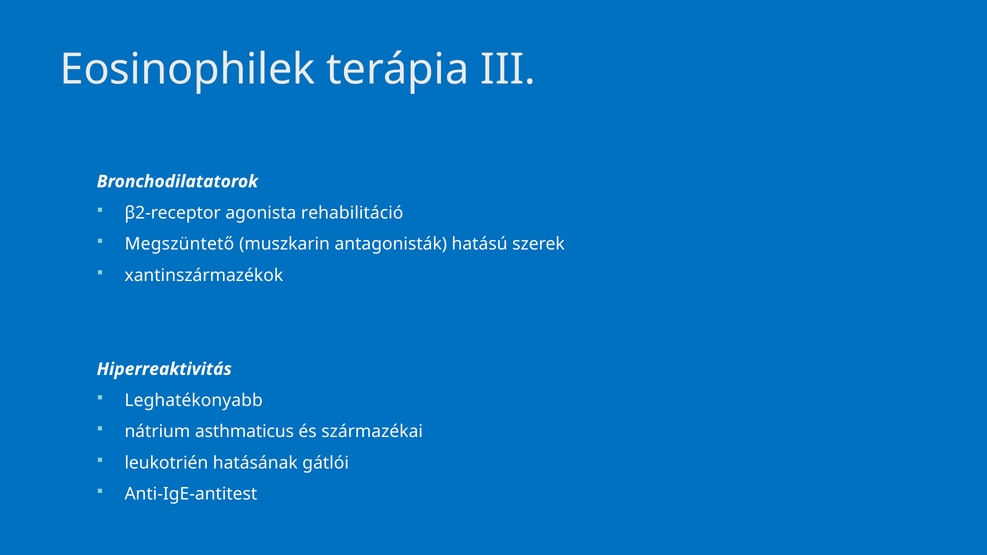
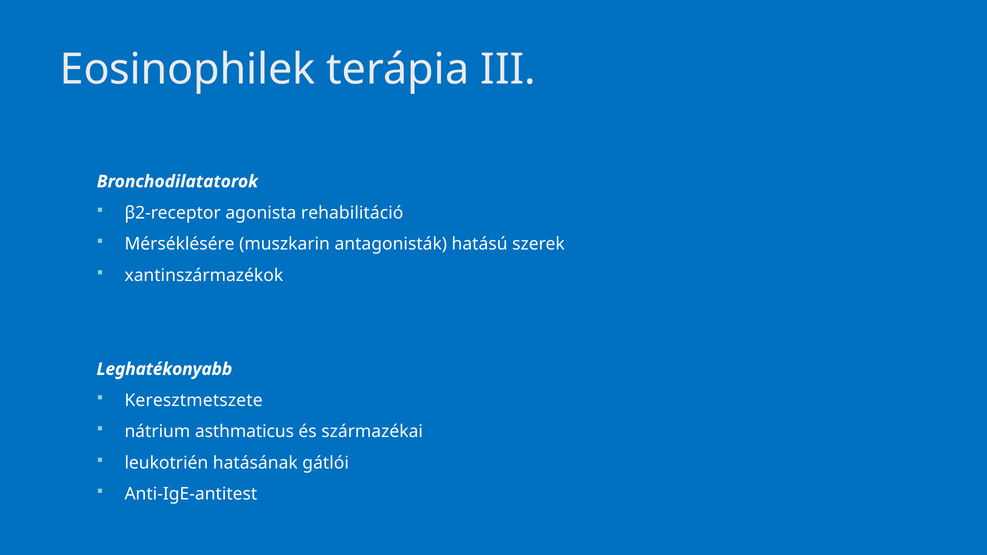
Megszüntető: Megszüntető -> Mérséklésére
Hiperreaktivitás: Hiperreaktivitás -> Leghatékonyabb
Leghatékonyabb: Leghatékonyabb -> Keresztmetszete
